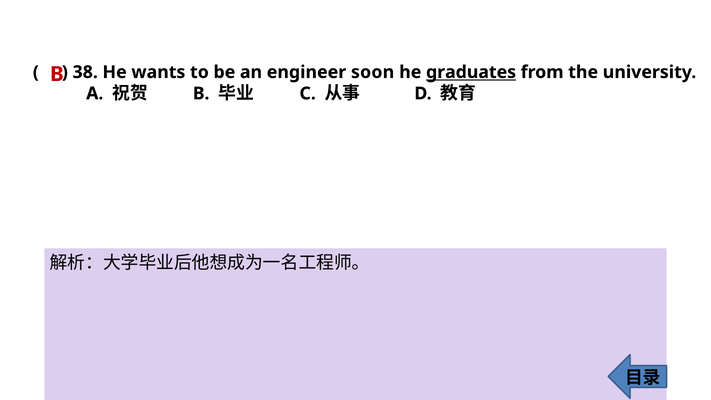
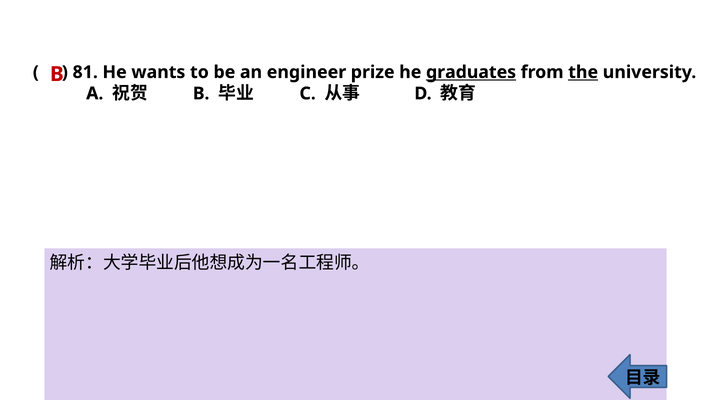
38: 38 -> 81
soon: soon -> prize
the underline: none -> present
